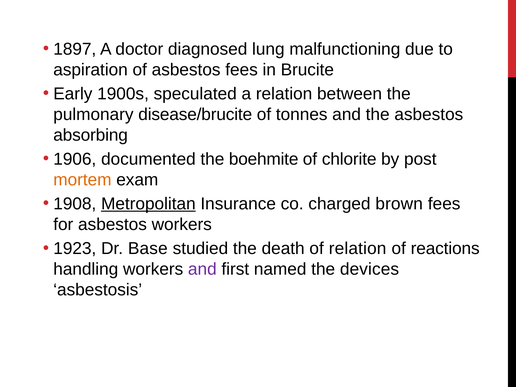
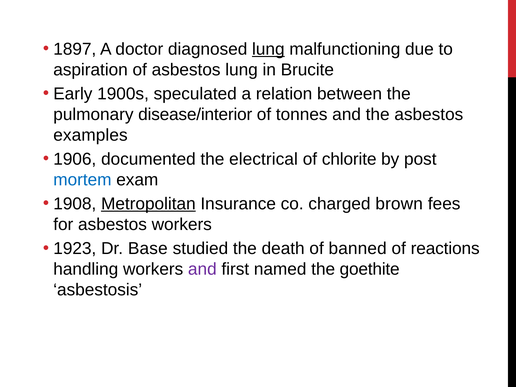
lung at (268, 49) underline: none -> present
asbestos fees: fees -> lung
disease/brucite: disease/brucite -> disease/interior
absorbing: absorbing -> examples
boehmite: boehmite -> electrical
mortem colour: orange -> blue
of relation: relation -> banned
devices: devices -> goethite
